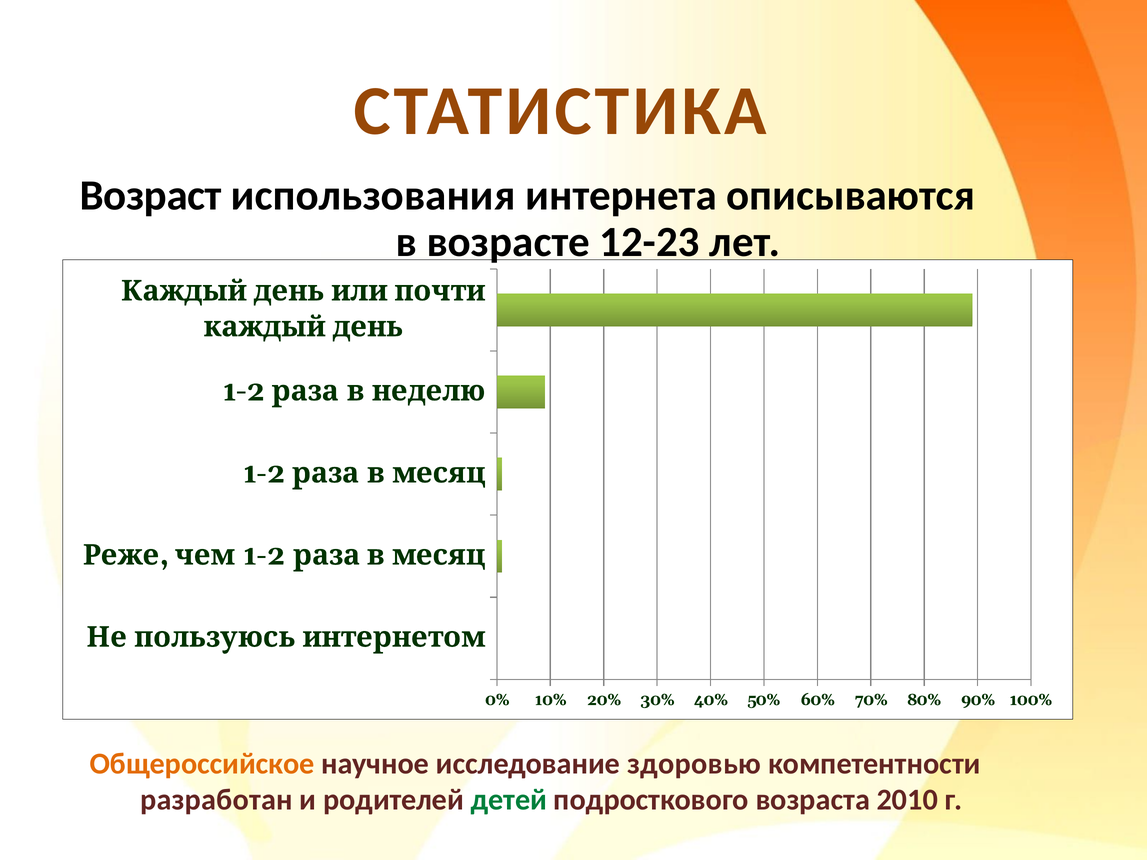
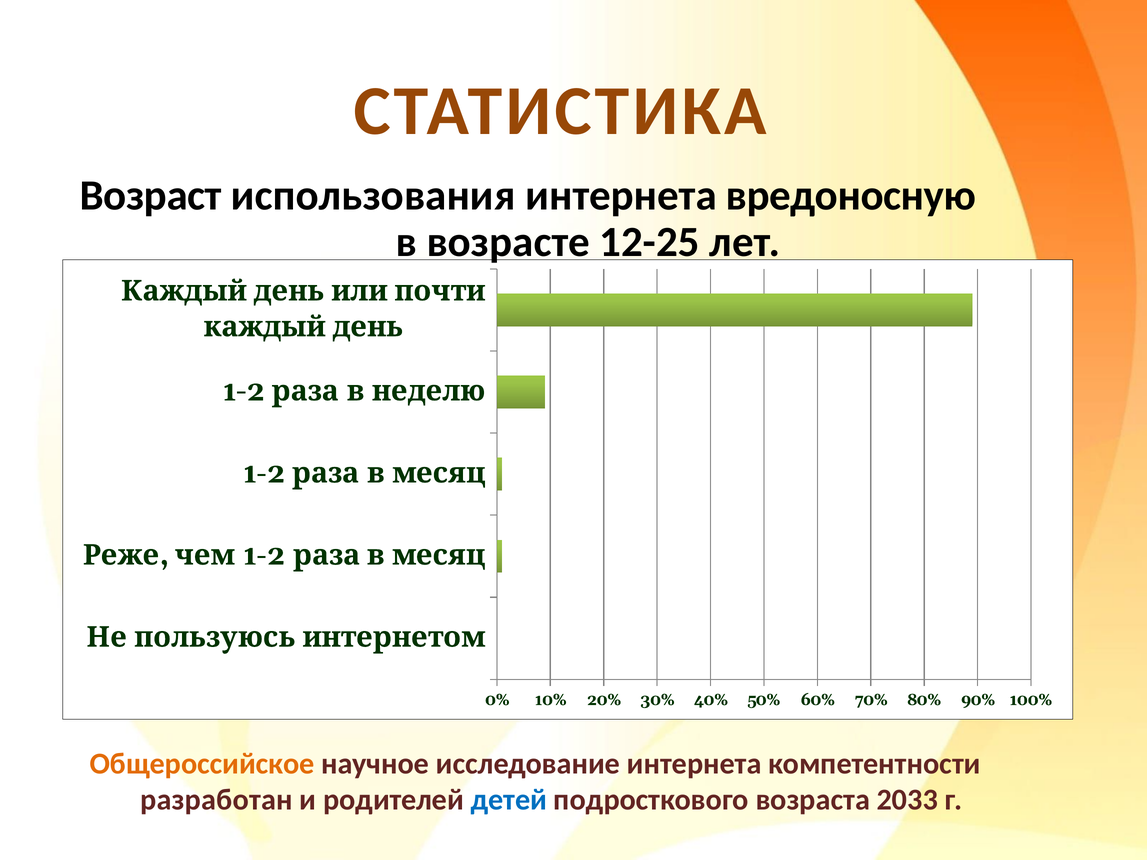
описываются: описываются -> вредоносную
12-23: 12-23 -> 12-25
исследование здоровью: здоровью -> интернета
детей colour: green -> blue
2010: 2010 -> 2033
